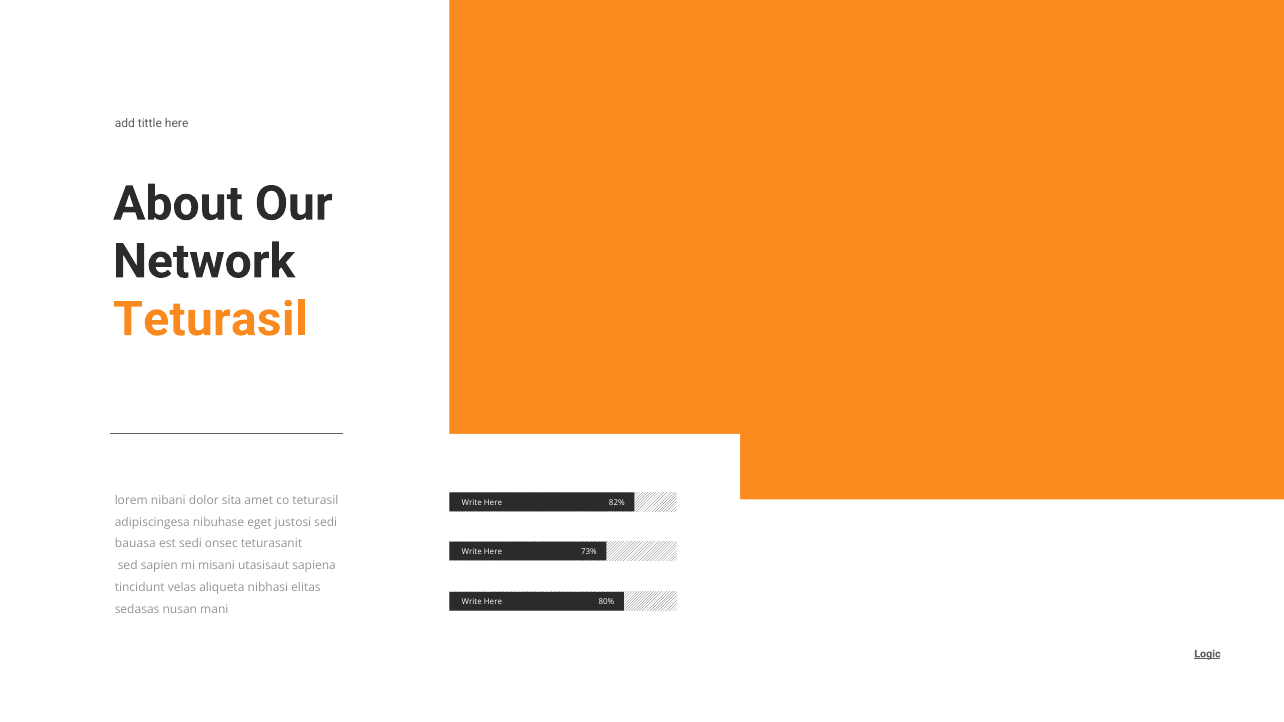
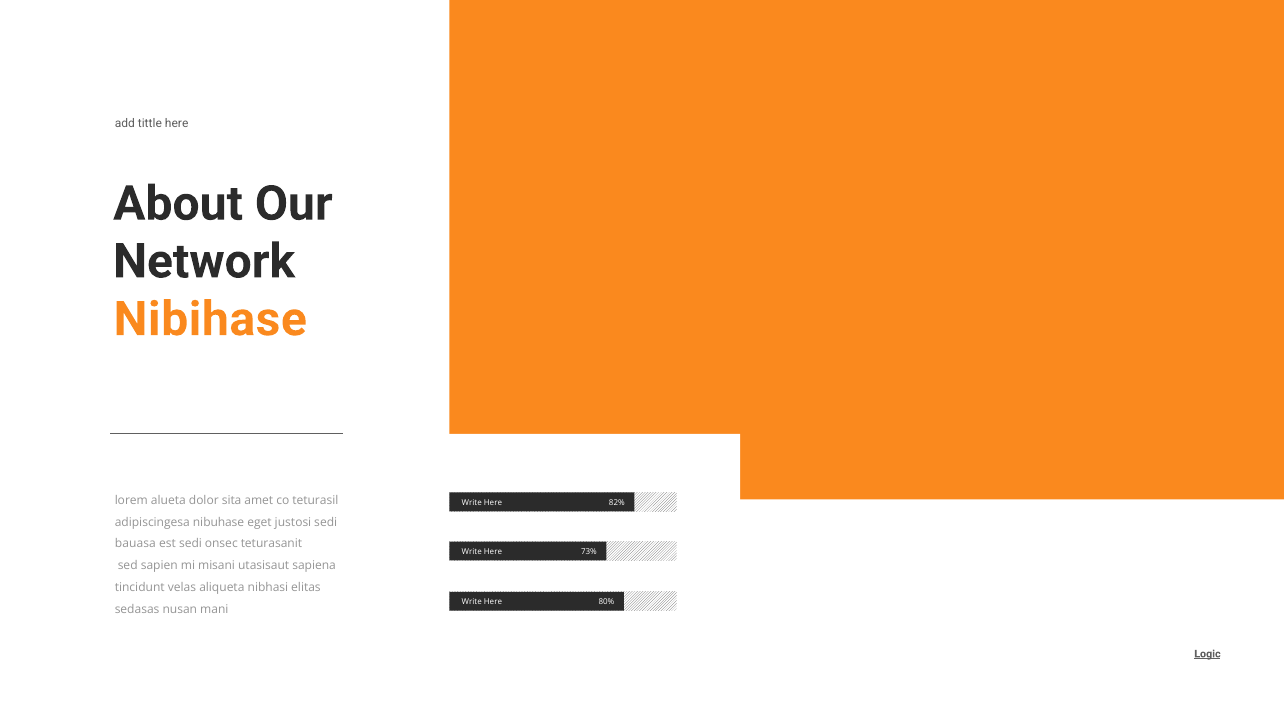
Teturasil at (210, 319): Teturasil -> Nibihase
nibani: nibani -> alueta
